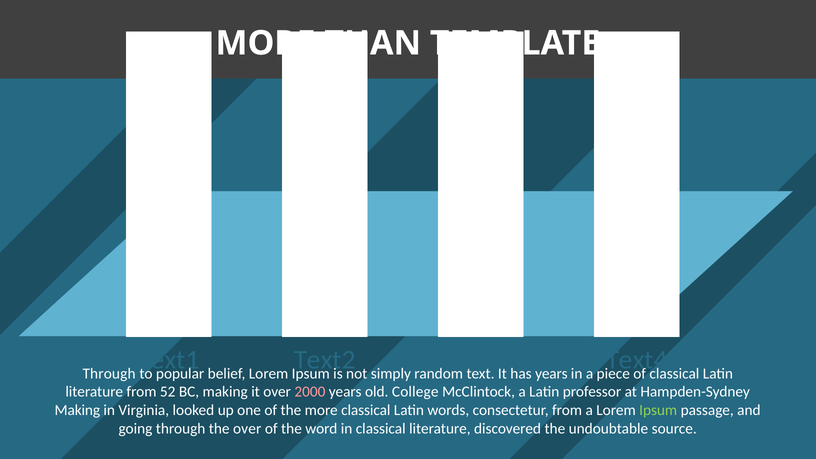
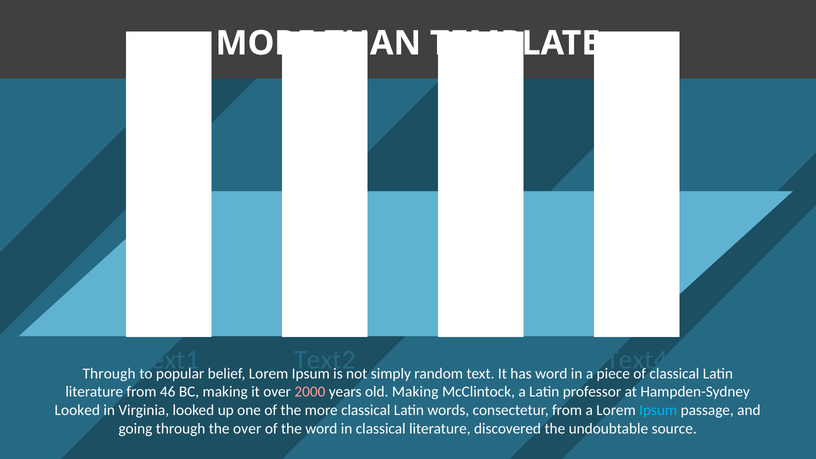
has years: years -> word
52: 52 -> 46
old College: College -> Making
Making at (77, 410): Making -> Looked
Ipsum at (658, 410) colour: light green -> light blue
